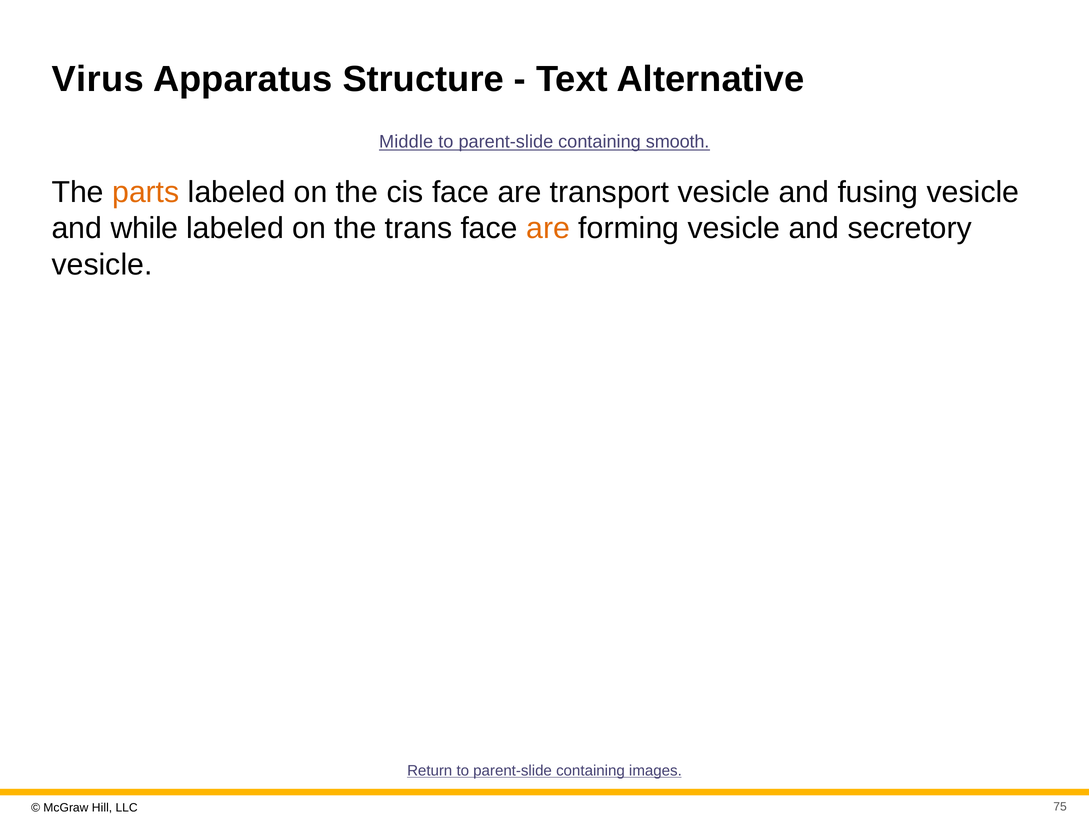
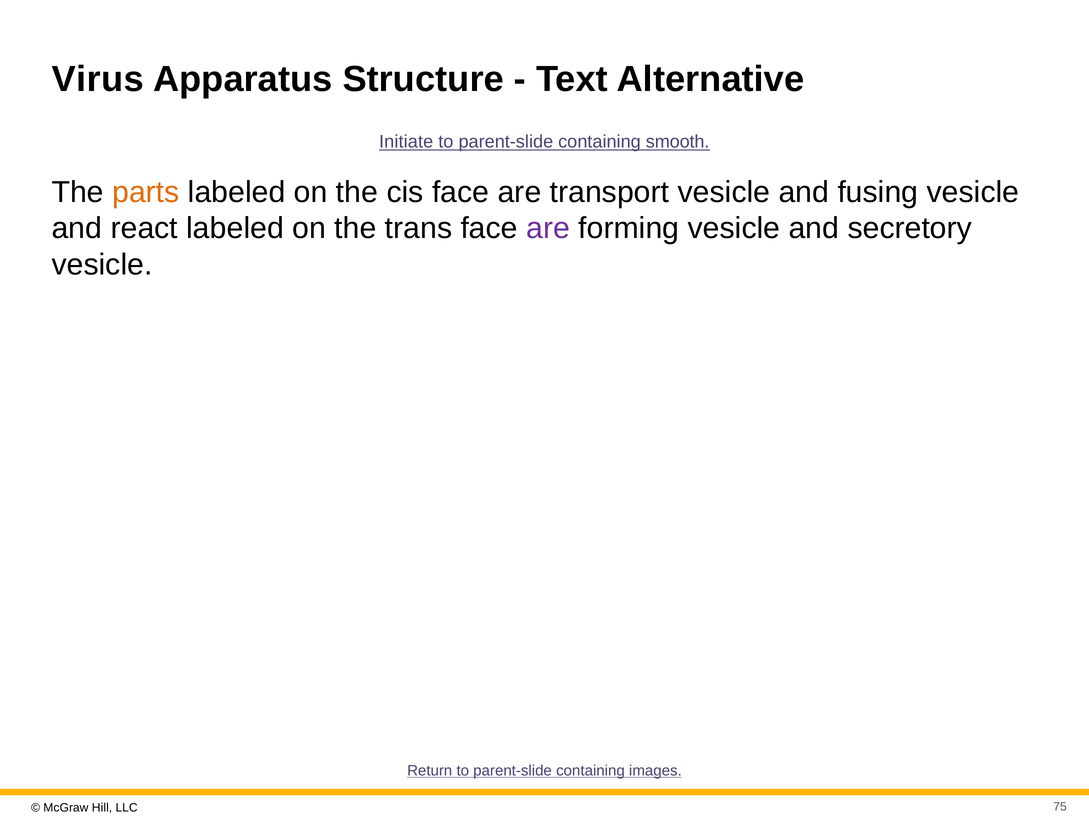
Middle: Middle -> Initiate
while: while -> react
are at (548, 228) colour: orange -> purple
